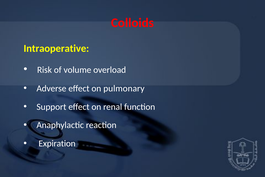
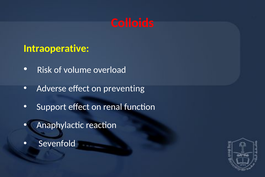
pulmonary: pulmonary -> preventing
Expiration: Expiration -> Sevenfold
